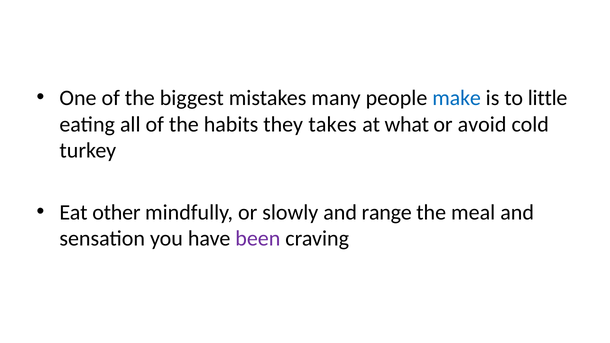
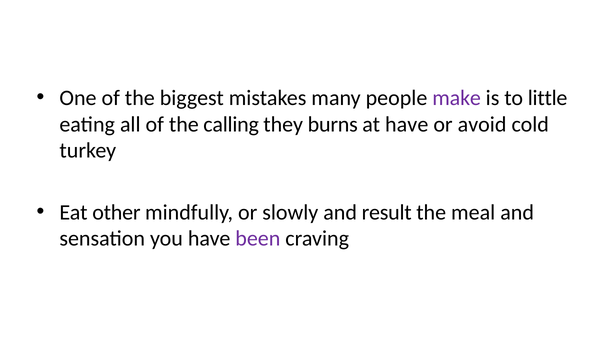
make colour: blue -> purple
habits: habits -> calling
takes: takes -> burns
at what: what -> have
range: range -> result
